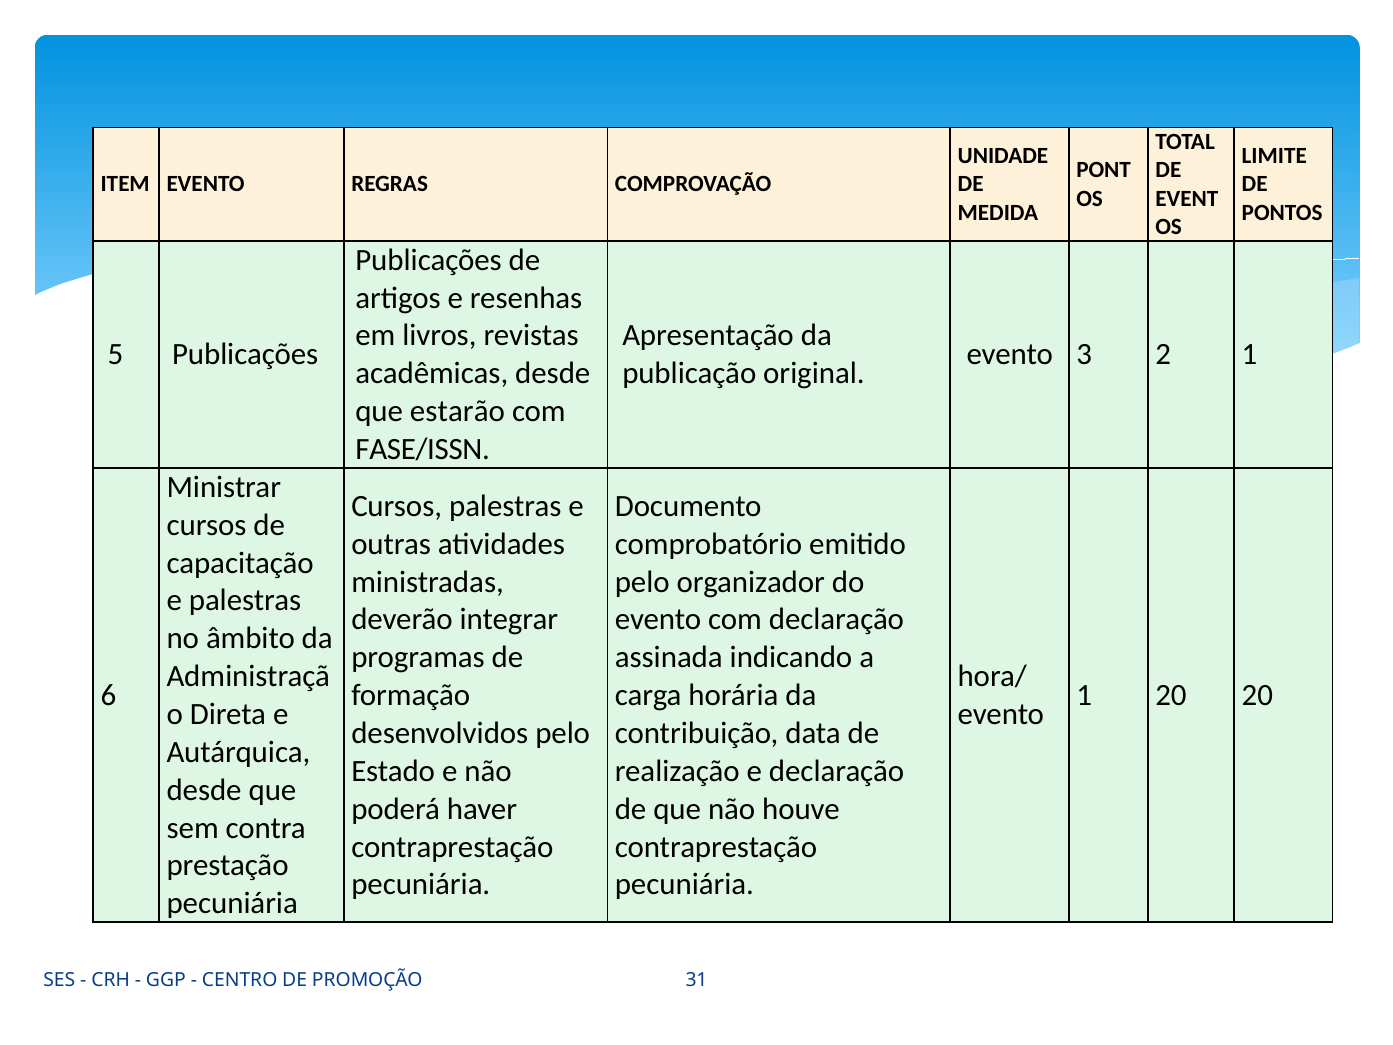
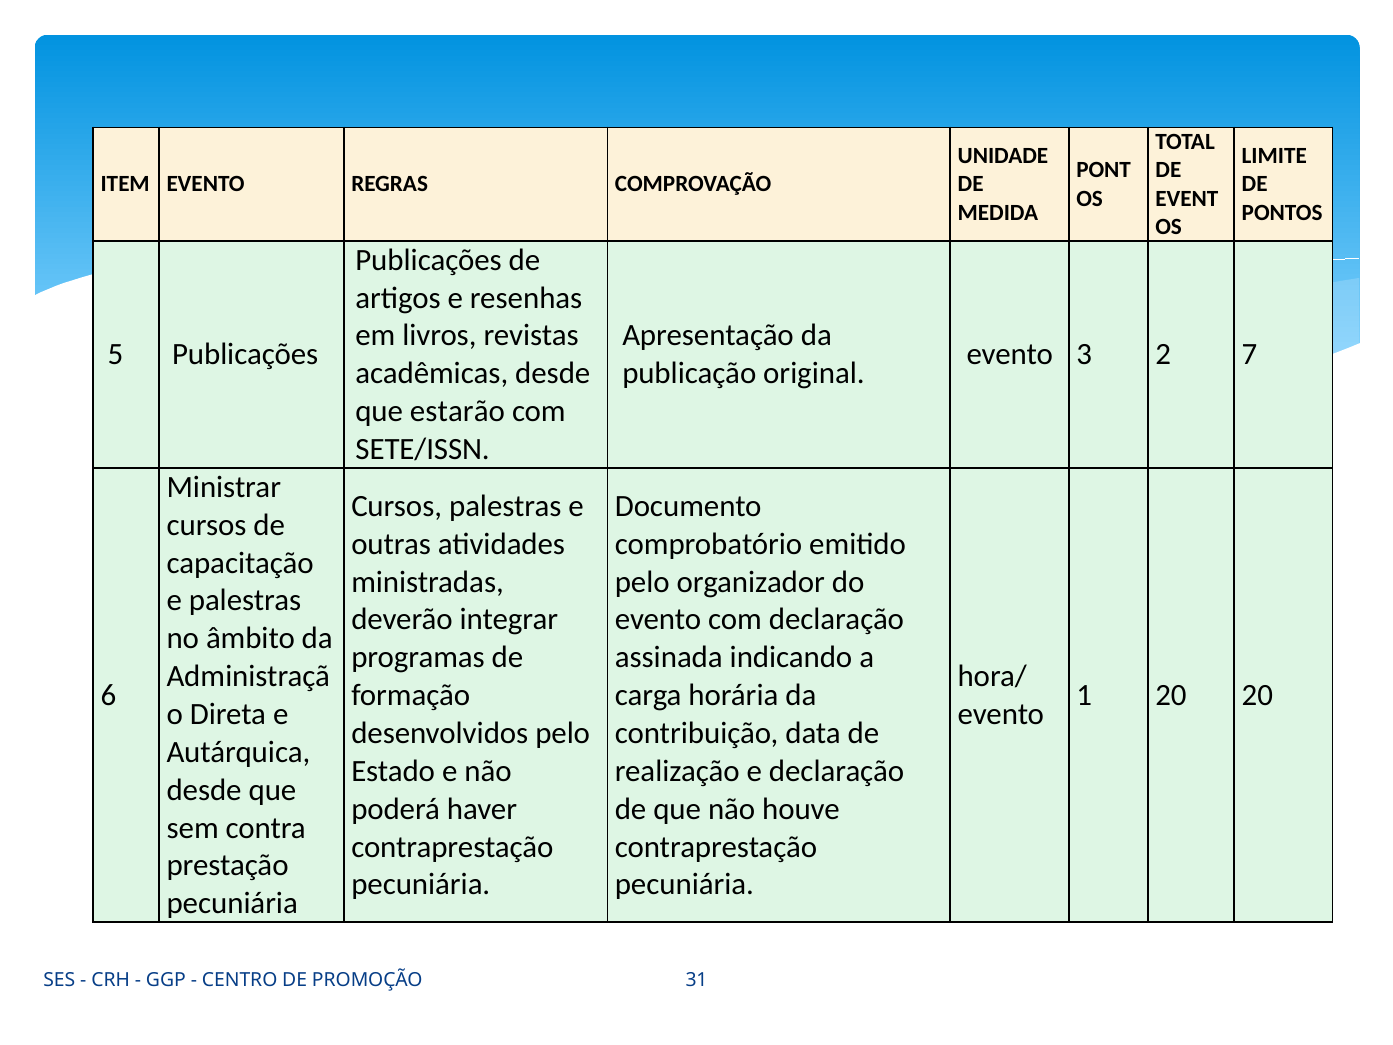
2 1: 1 -> 7
FASE/ISSN: FASE/ISSN -> SETE/ISSN
